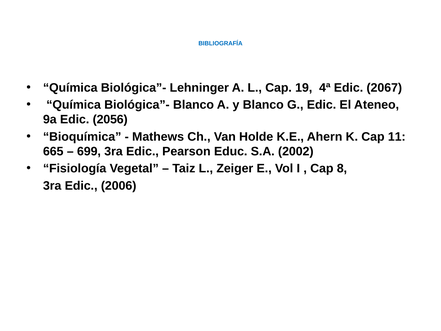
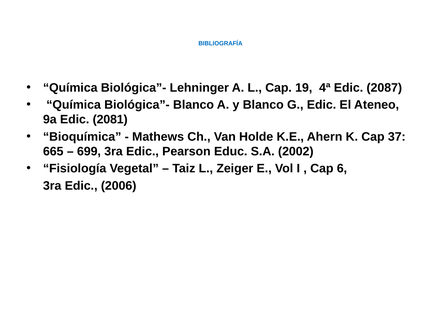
2067: 2067 -> 2087
2056: 2056 -> 2081
11: 11 -> 37
8: 8 -> 6
